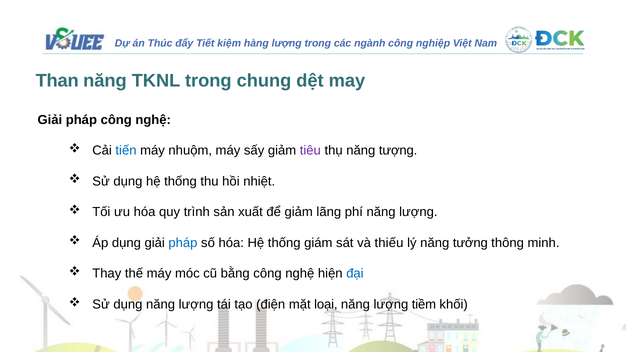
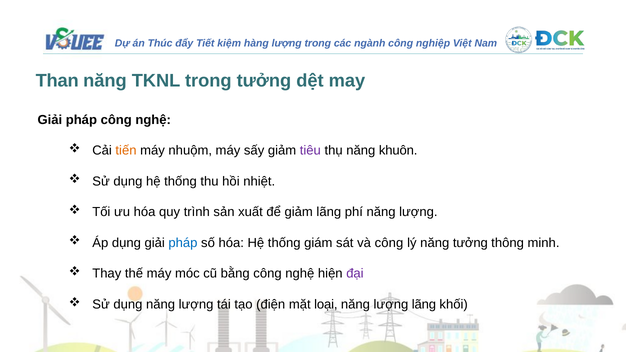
trong chung: chung -> tưởng
tiến colour: blue -> orange
tượng: tượng -> khuôn
và thiếu: thiếu -> công
đại colour: blue -> purple
lượng tiềm: tiềm -> lãng
